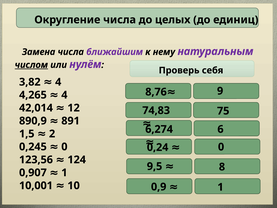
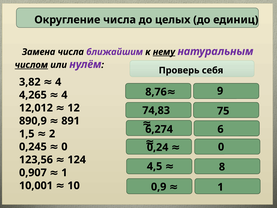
нему underline: none -> present
42,014: 42,014 -> 12,012
9,5: 9,5 -> 4,5
